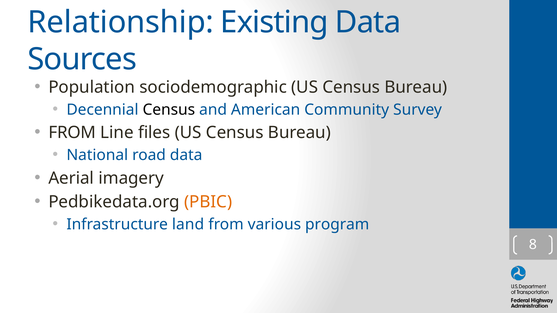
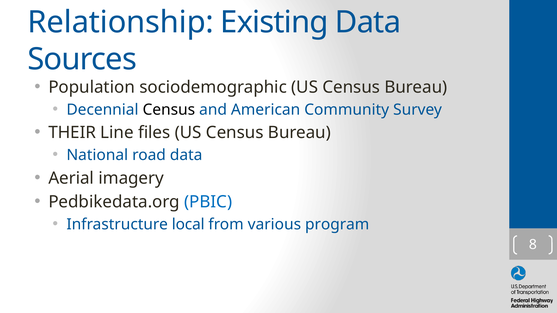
FROM at (72, 133): FROM -> THEIR
PBIC colour: orange -> blue
land: land -> local
